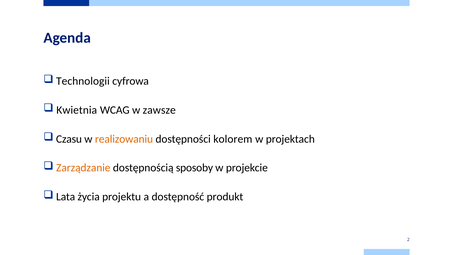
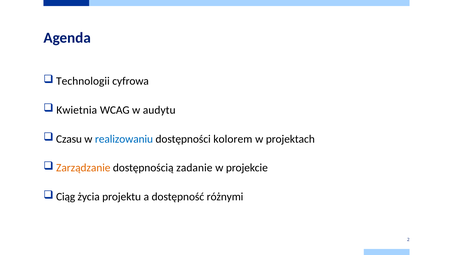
zawsze: zawsze -> audytu
realizowaniu colour: orange -> blue
sposoby: sposoby -> zadanie
Lata: Lata -> Ciąg
produkt: produkt -> różnymi
